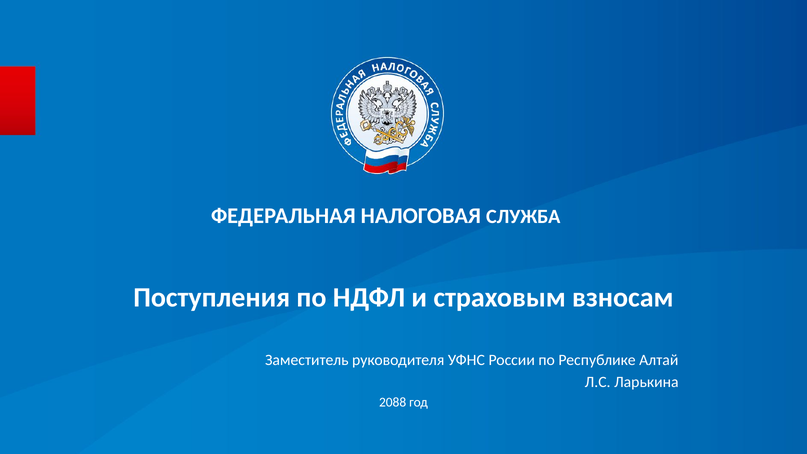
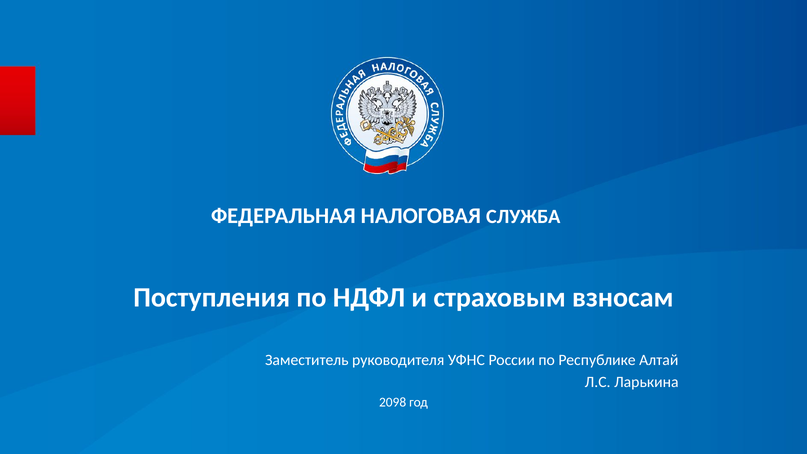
2088: 2088 -> 2098
